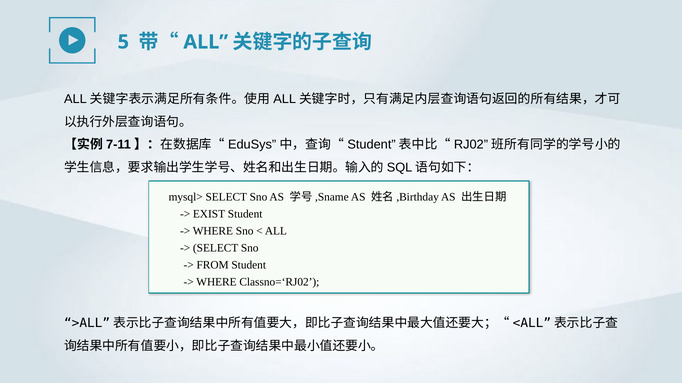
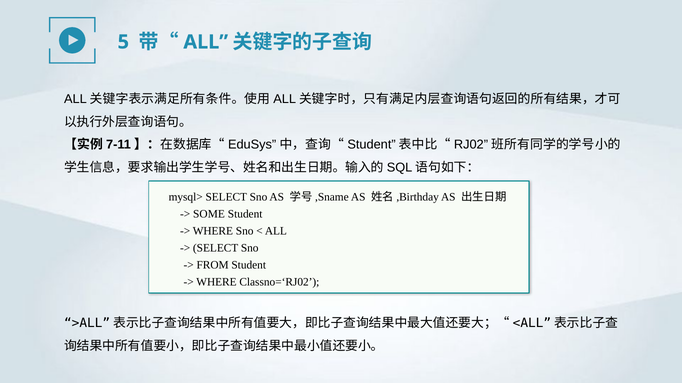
EXIST: EXIST -> SOME
